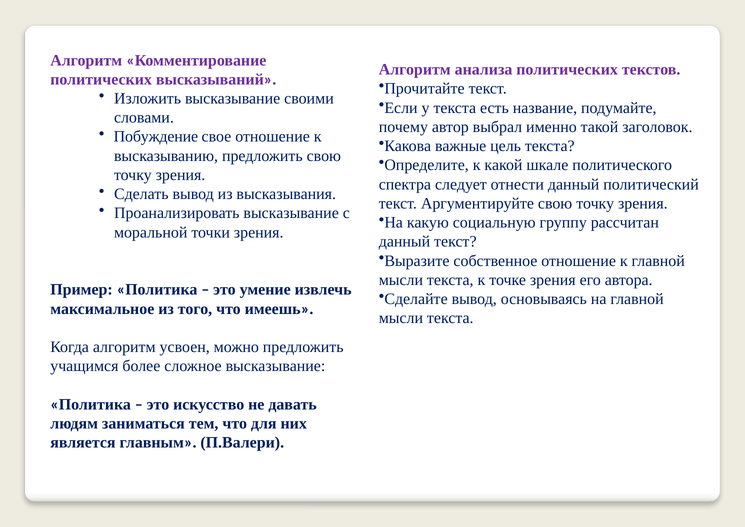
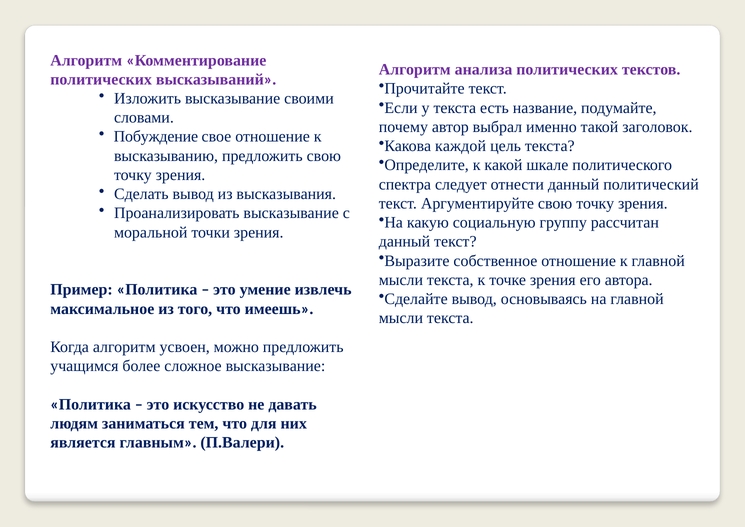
важные: важные -> каждой
